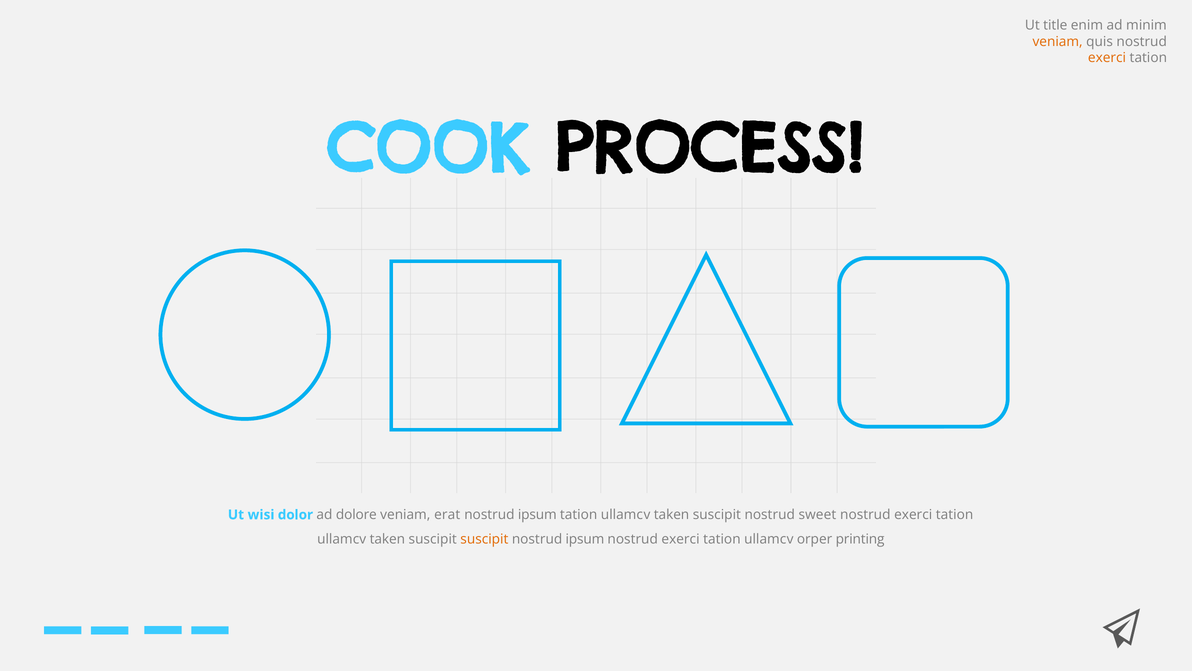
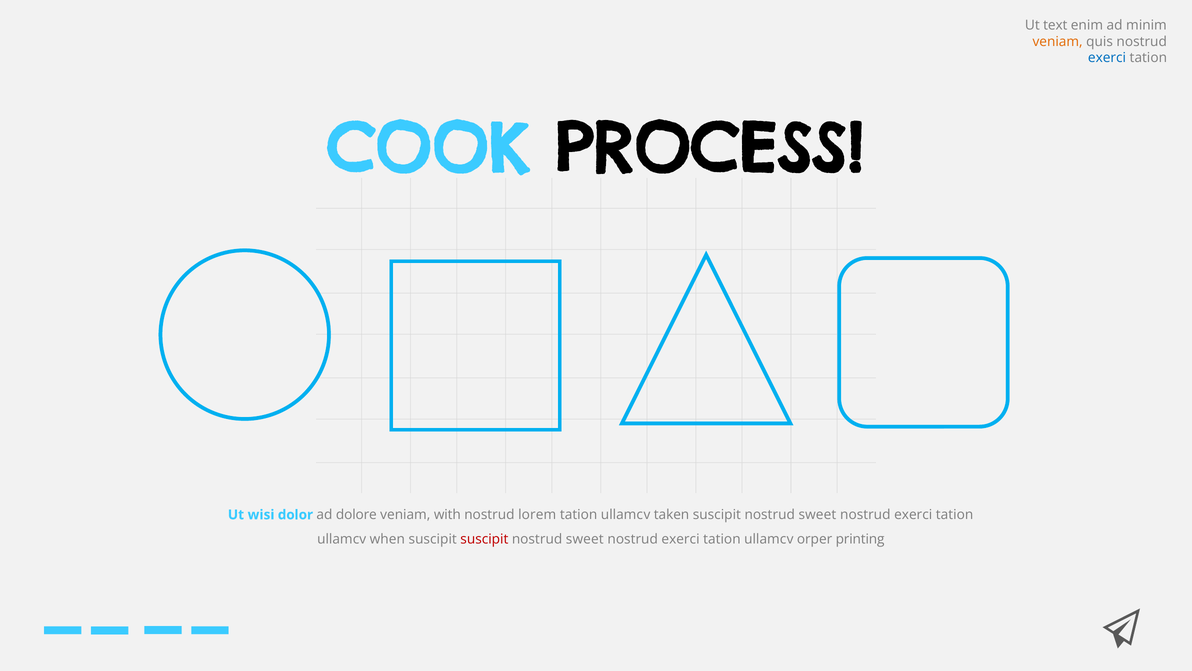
title: title -> text
exerci at (1107, 58) colour: orange -> blue
erat: erat -> with
ipsum at (537, 514): ipsum -> lorem
taken at (387, 539): taken -> when
suscipit at (484, 539) colour: orange -> red
ipsum at (585, 539): ipsum -> sweet
